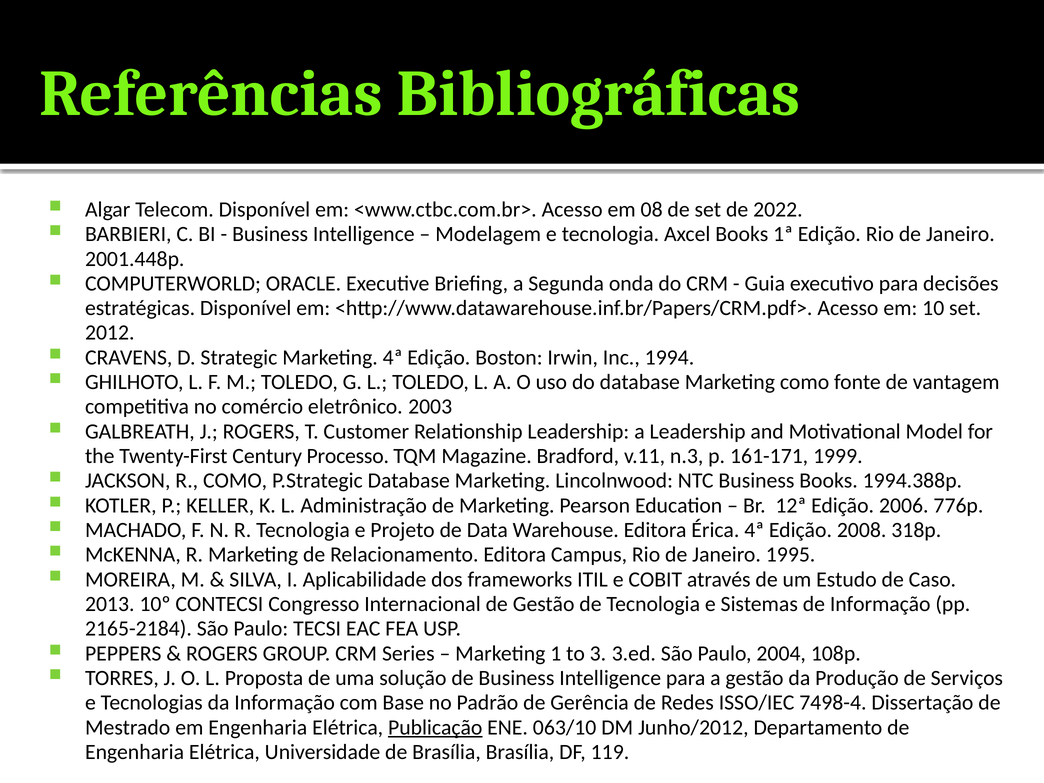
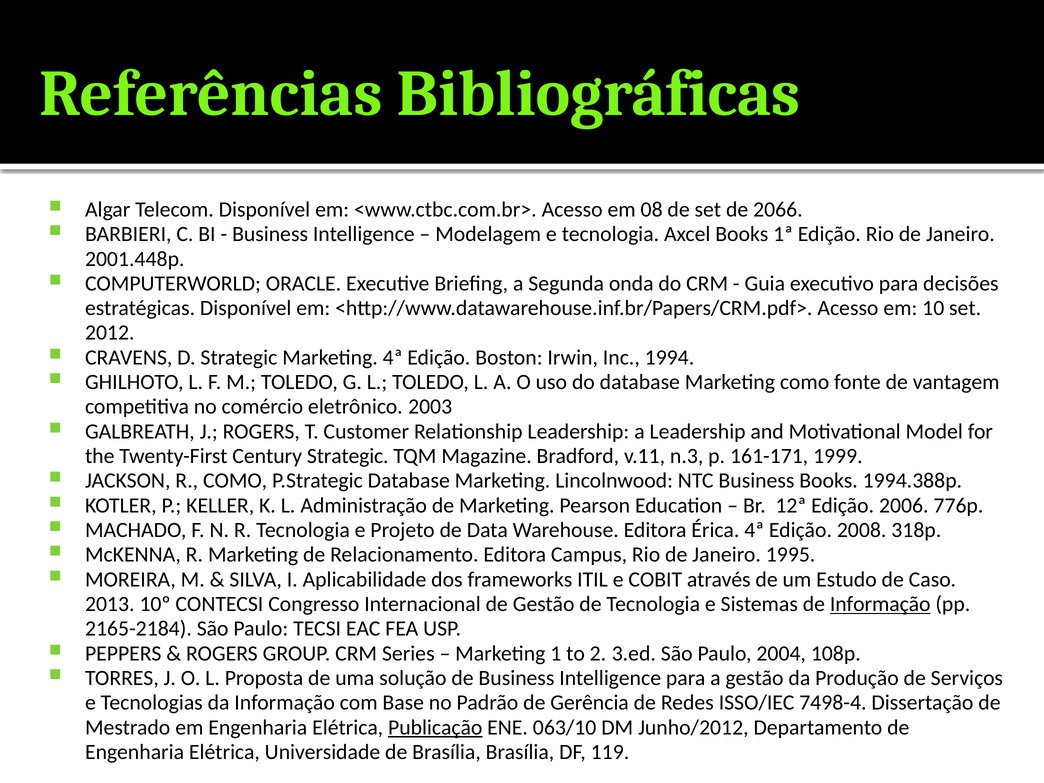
2022: 2022 -> 2066
Century Processo: Processo -> Strategic
Informação at (880, 604) underline: none -> present
3: 3 -> 2
